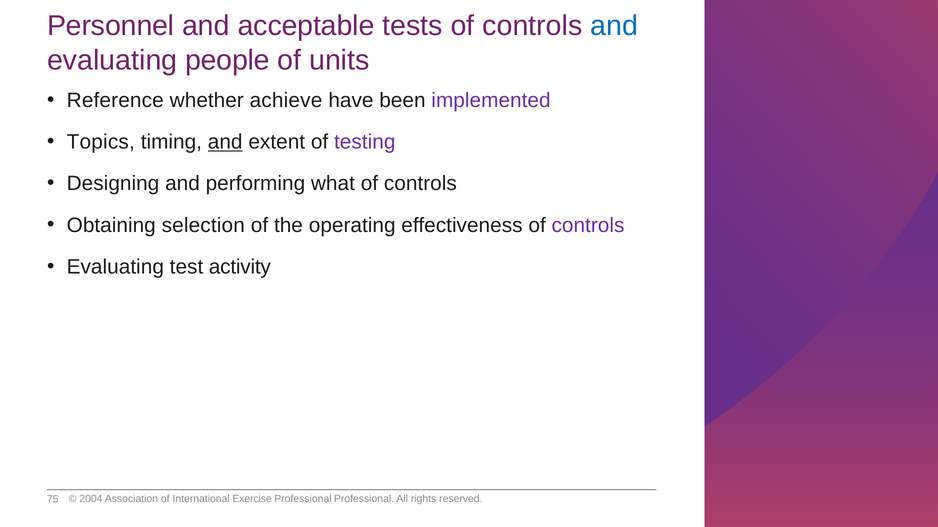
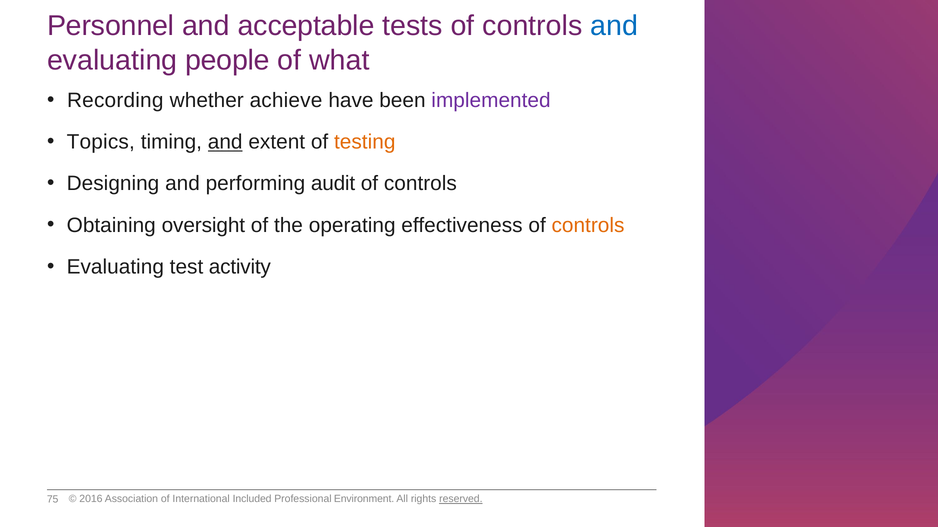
units: units -> what
Reference: Reference -> Recording
testing colour: purple -> orange
what: what -> audit
selection: selection -> oversight
controls at (588, 226) colour: purple -> orange
2004: 2004 -> 2016
Exercise: Exercise -> Included
Professional Professional: Professional -> Environment
reserved underline: none -> present
